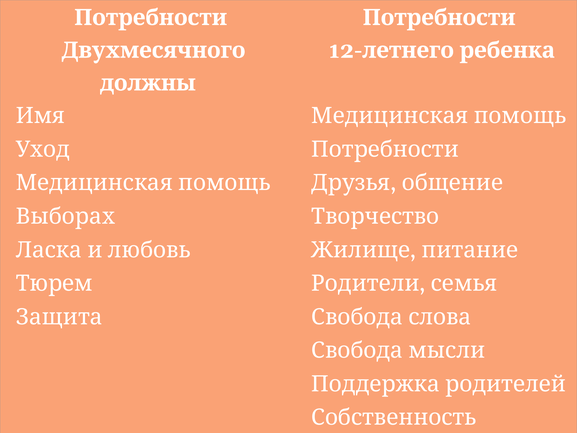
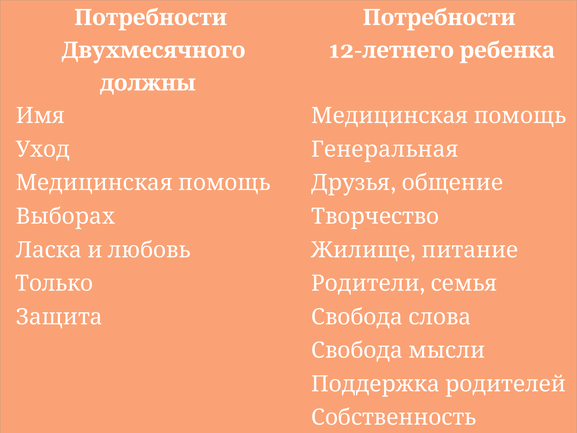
Уход Потребности: Потребности -> Генеральная
Тюрем: Тюрем -> Только
